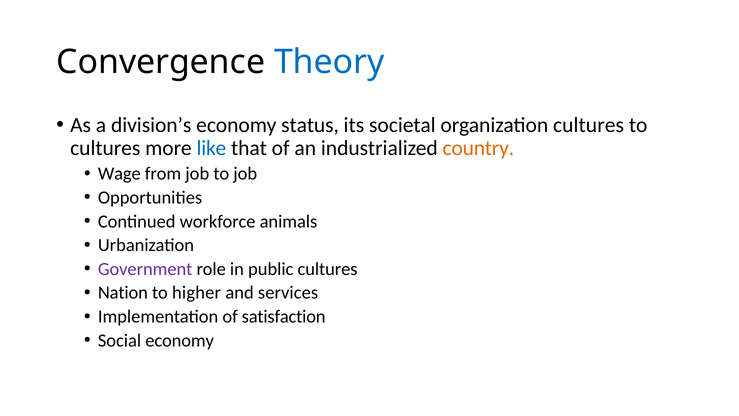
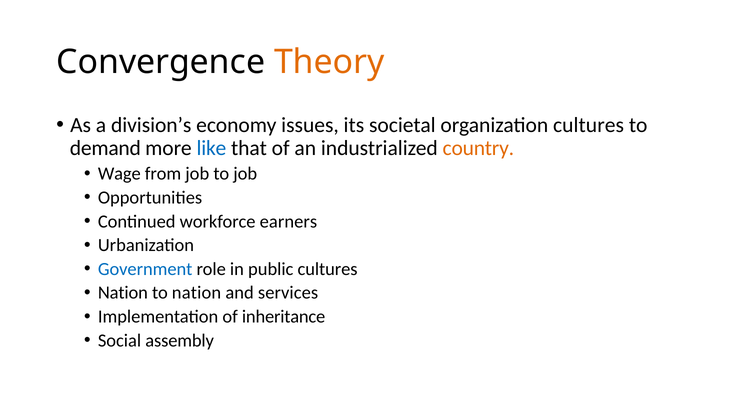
Theory colour: blue -> orange
status: status -> issues
cultures at (105, 148): cultures -> demand
animals: animals -> earners
Government colour: purple -> blue
to higher: higher -> nation
satisfaction: satisfaction -> inheritance
Social economy: economy -> assembly
